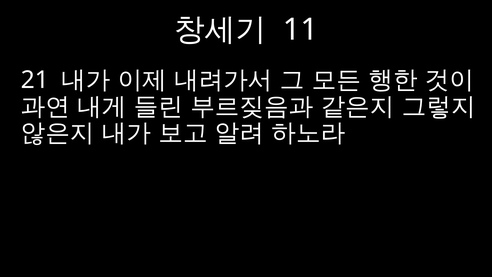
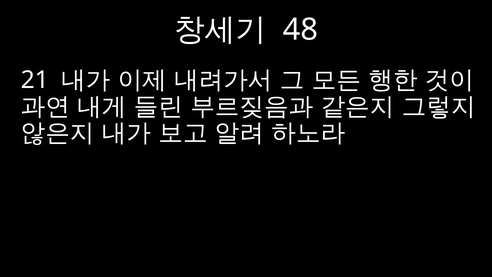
11: 11 -> 48
